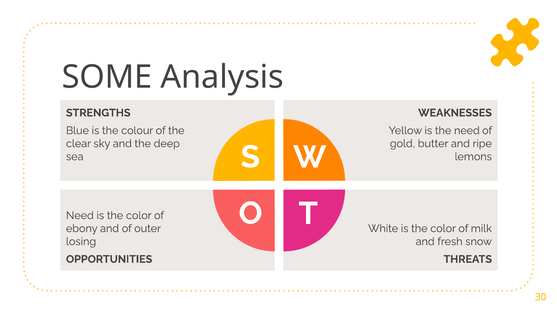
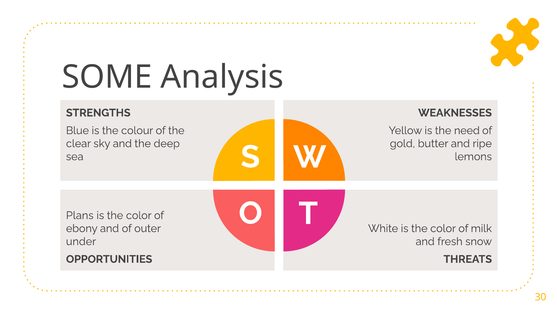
Need at (80, 215): Need -> Plans
losing: losing -> under
